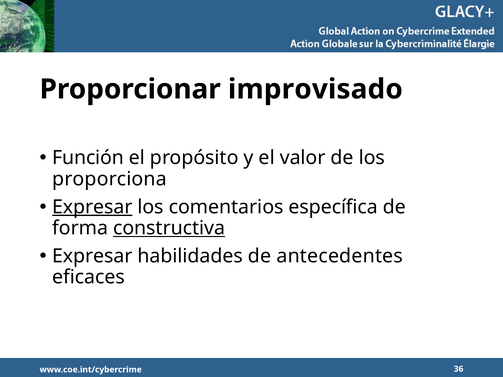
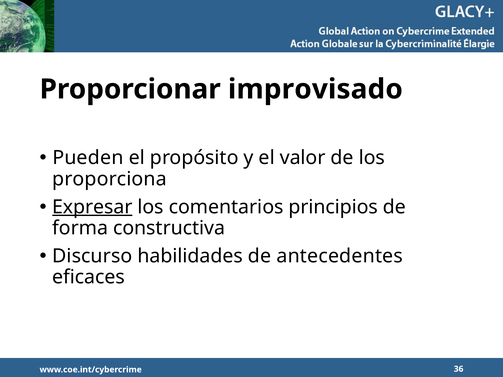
Función: Función -> Pueden
específica: específica -> principios
constructiva underline: present -> none
Expresar at (92, 256): Expresar -> Discurso
